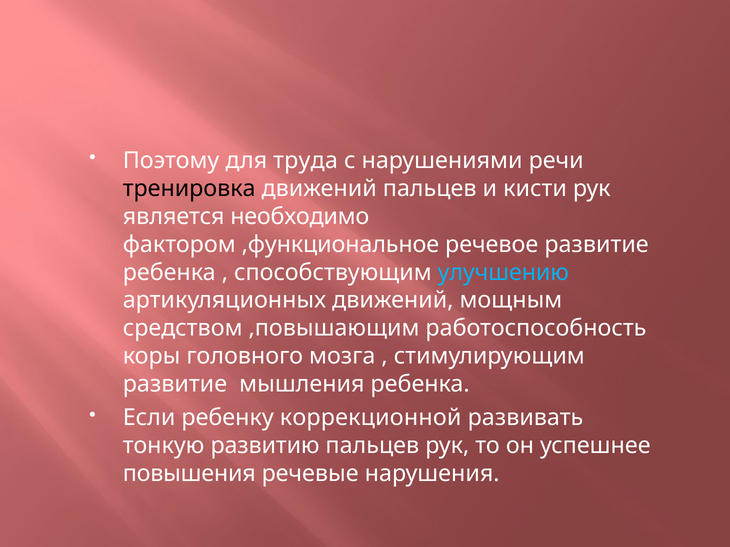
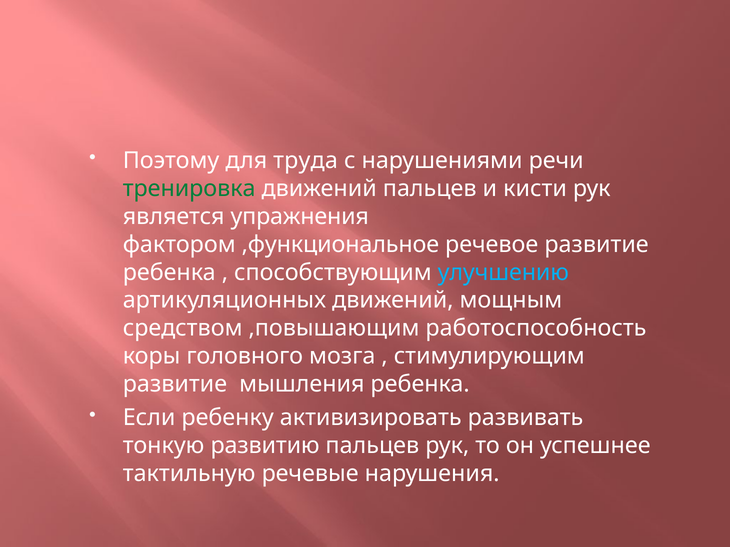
тренировка colour: black -> green
необходимо: необходимо -> упражнения
коррекционной: коррекционной -> активизировать
повышения: повышения -> тактильную
